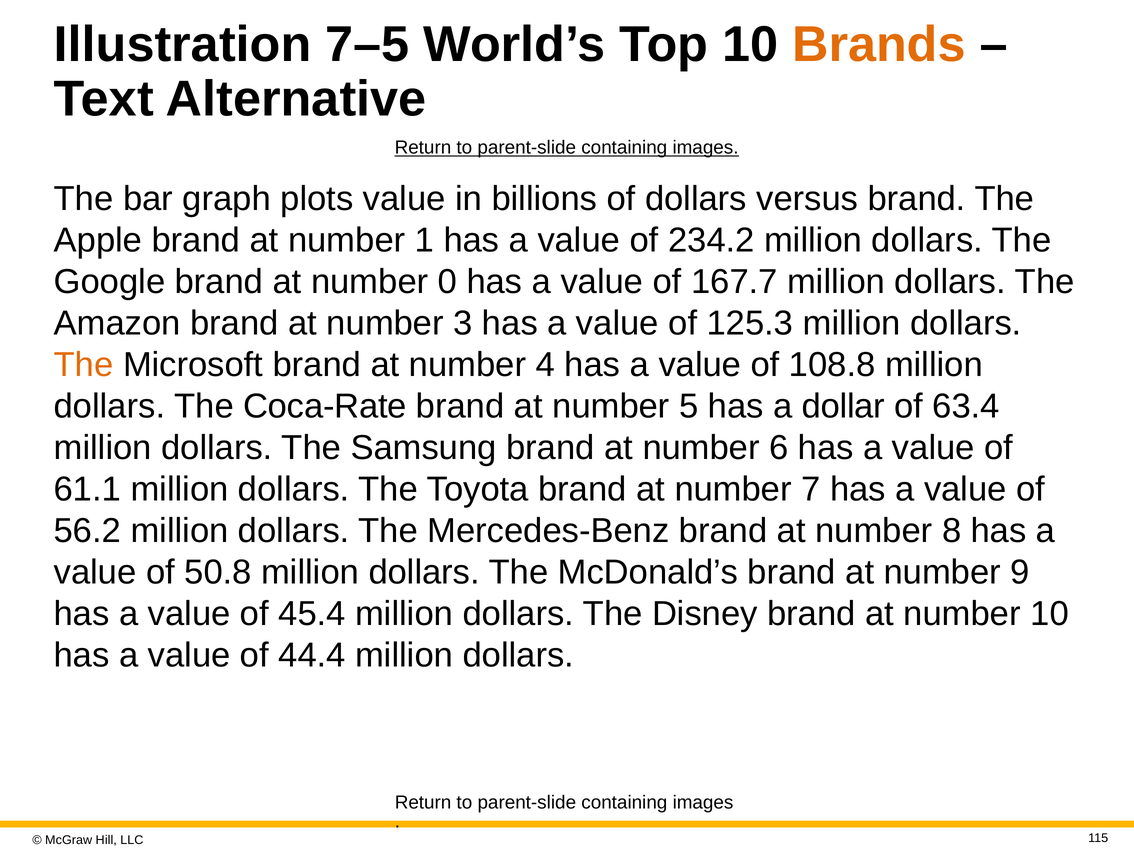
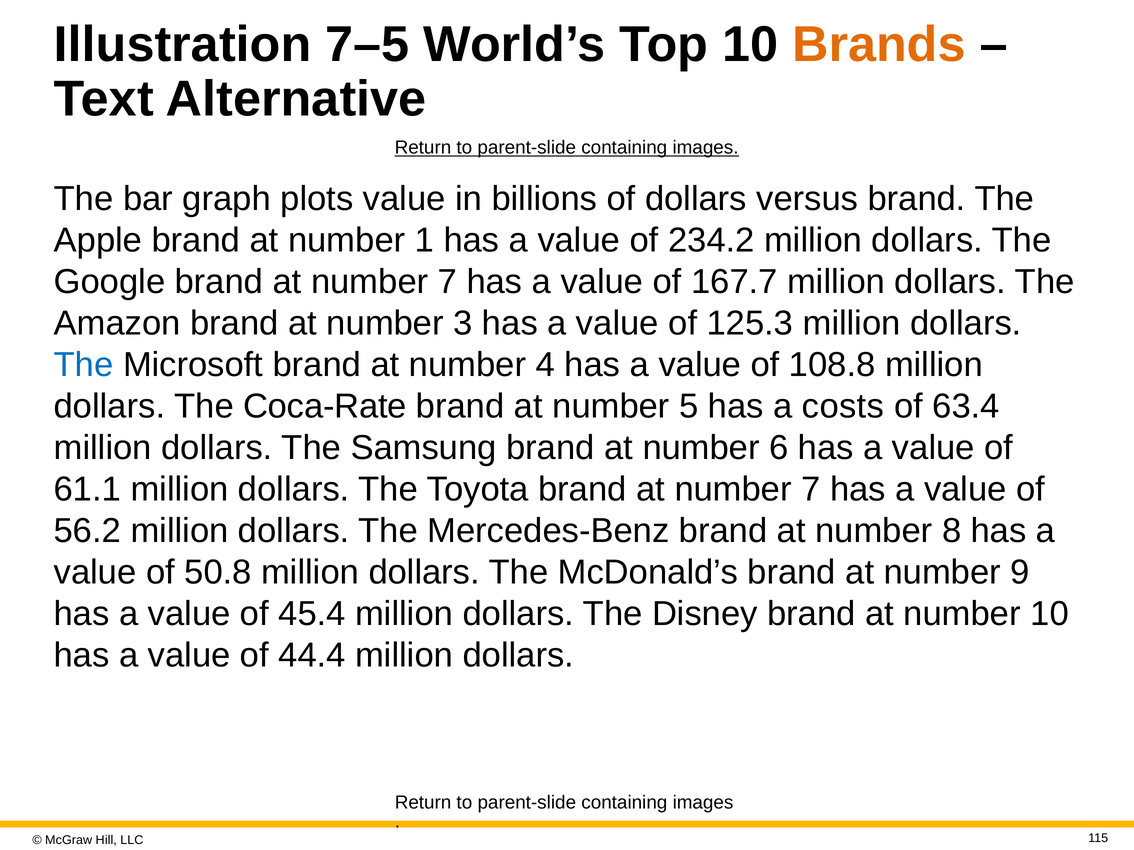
0 at (447, 282): 0 -> 7
The at (84, 365) colour: orange -> blue
dollar: dollar -> costs
